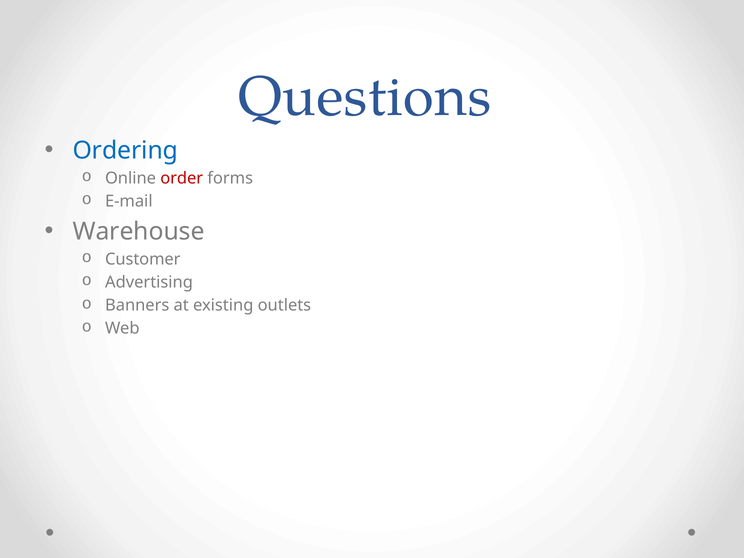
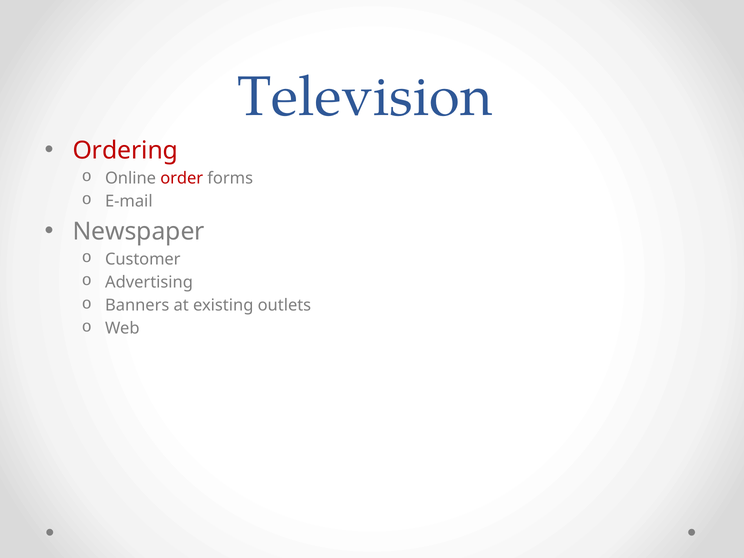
Questions: Questions -> Television
Ordering colour: blue -> red
Warehouse: Warehouse -> Newspaper
